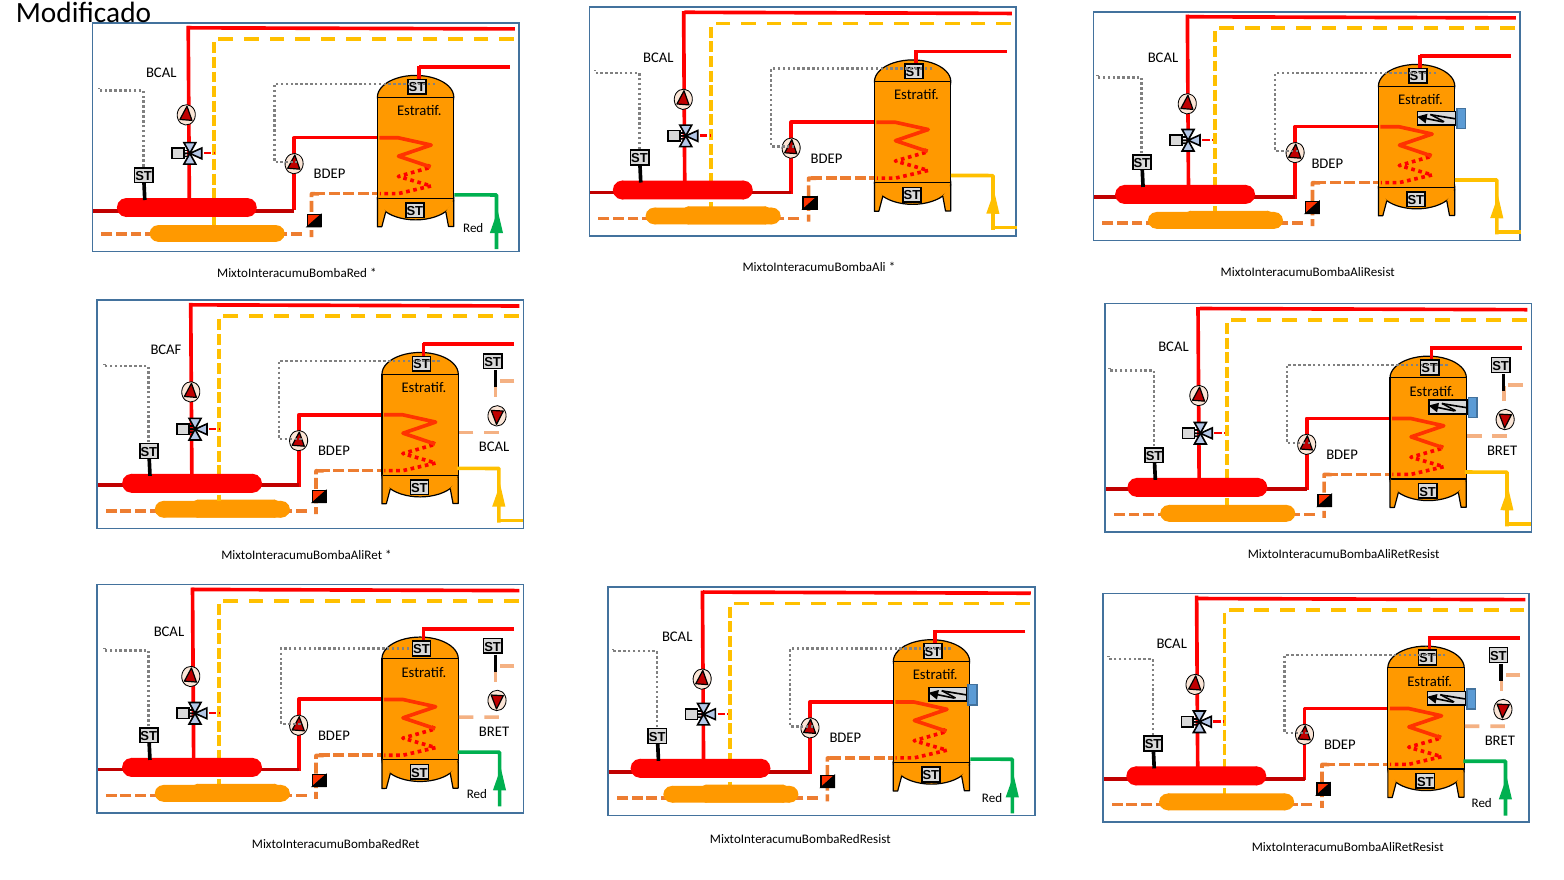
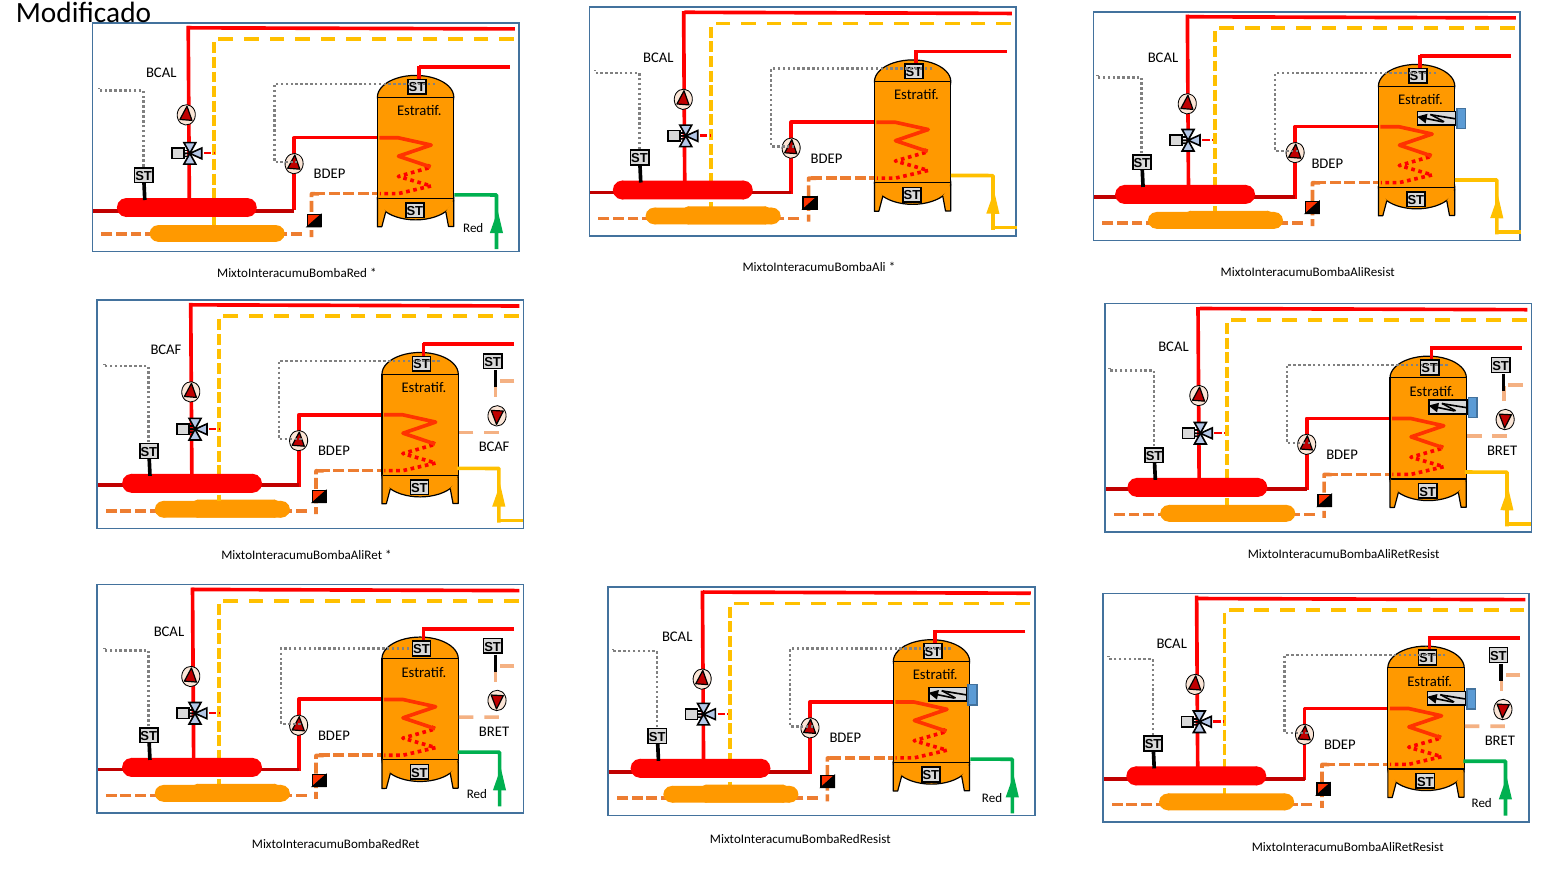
BCAL at (494, 447): BCAL -> BCAF
